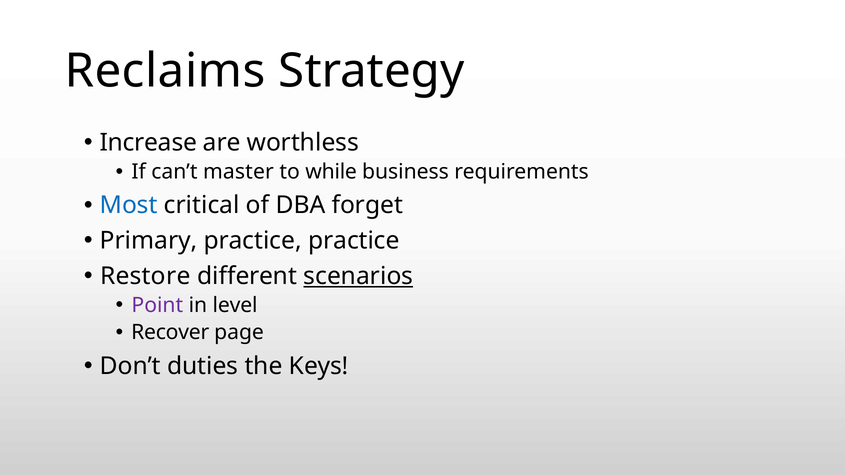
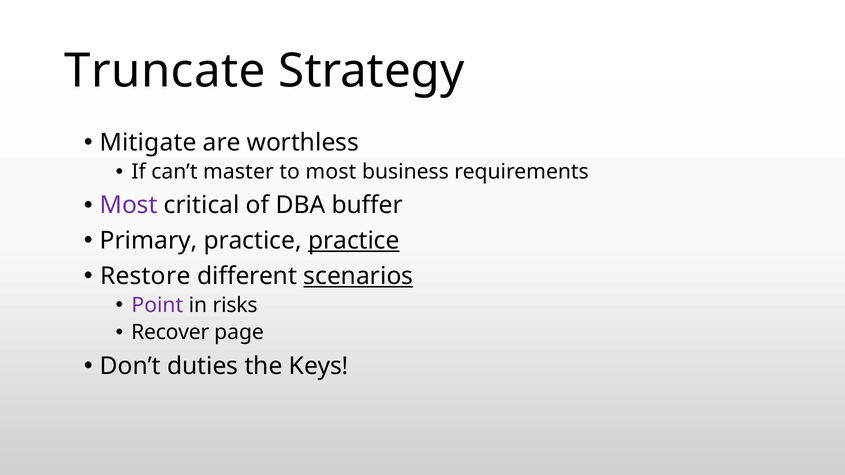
Reclaims: Reclaims -> Truncate
Increase: Increase -> Mitigate
to while: while -> most
Most at (129, 205) colour: blue -> purple
forget: forget -> buffer
practice at (354, 241) underline: none -> present
level: level -> risks
